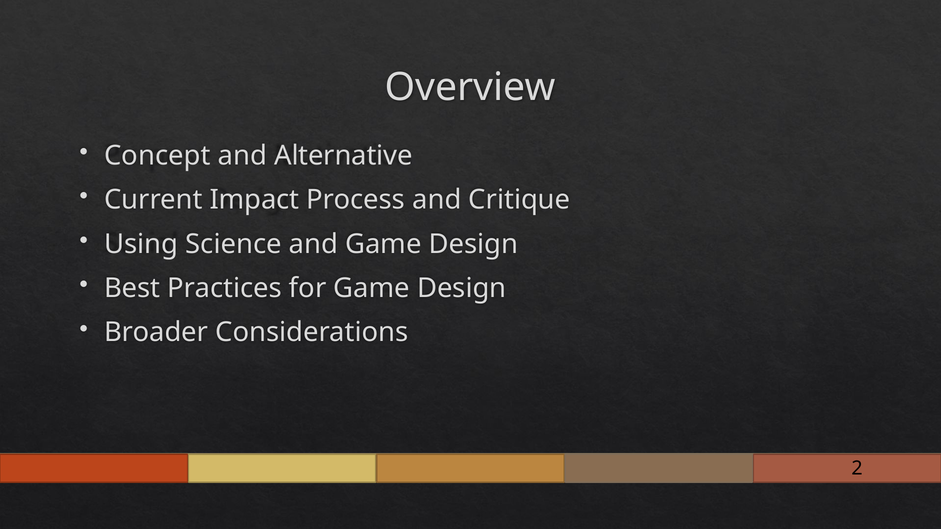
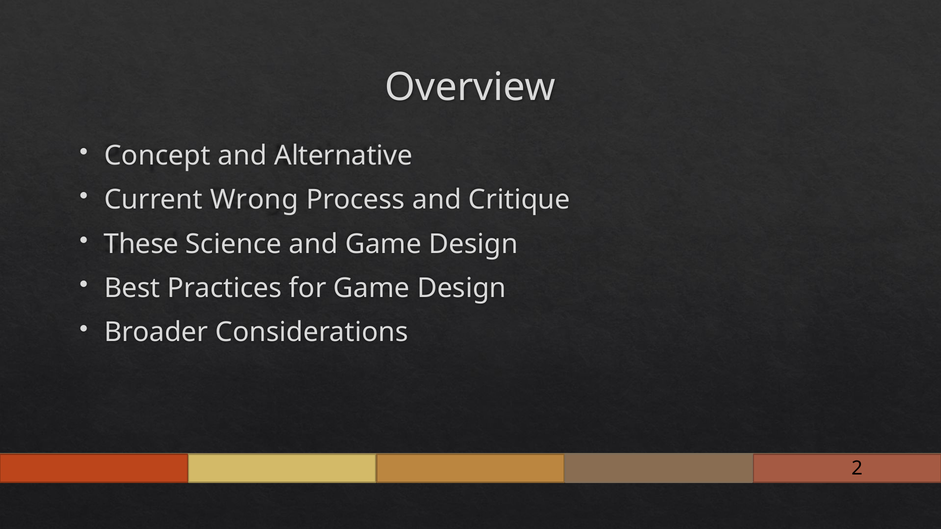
Impact: Impact -> Wrong
Using: Using -> These
